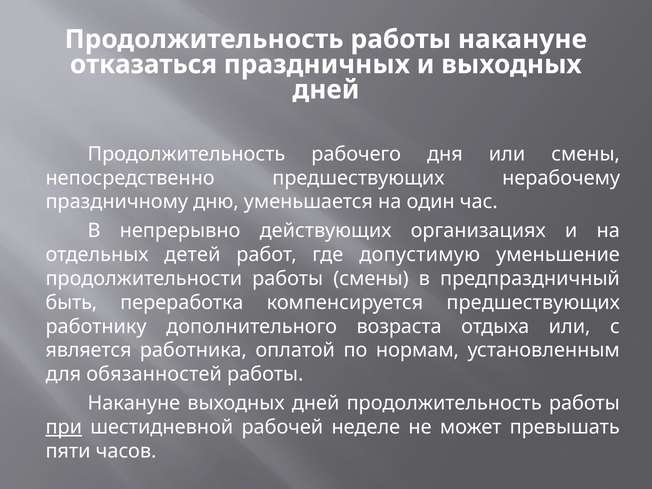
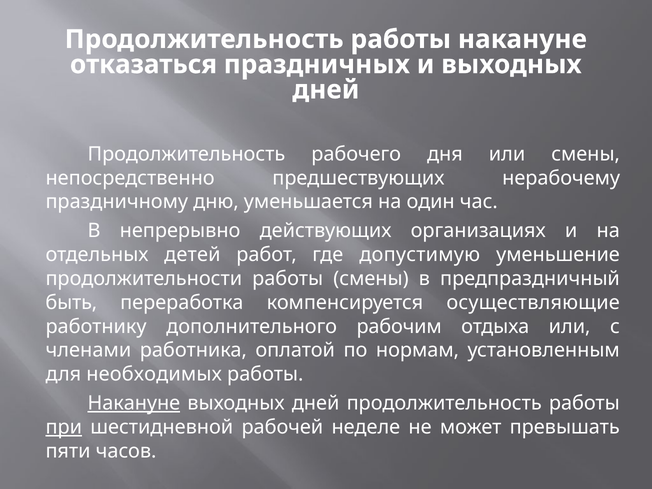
компенсируется предшествующих: предшествующих -> осуществляющие
возраста: возраста -> рабочим
является: является -> членами
обязанностей: обязанностей -> необходимых
Накануне at (134, 403) underline: none -> present
